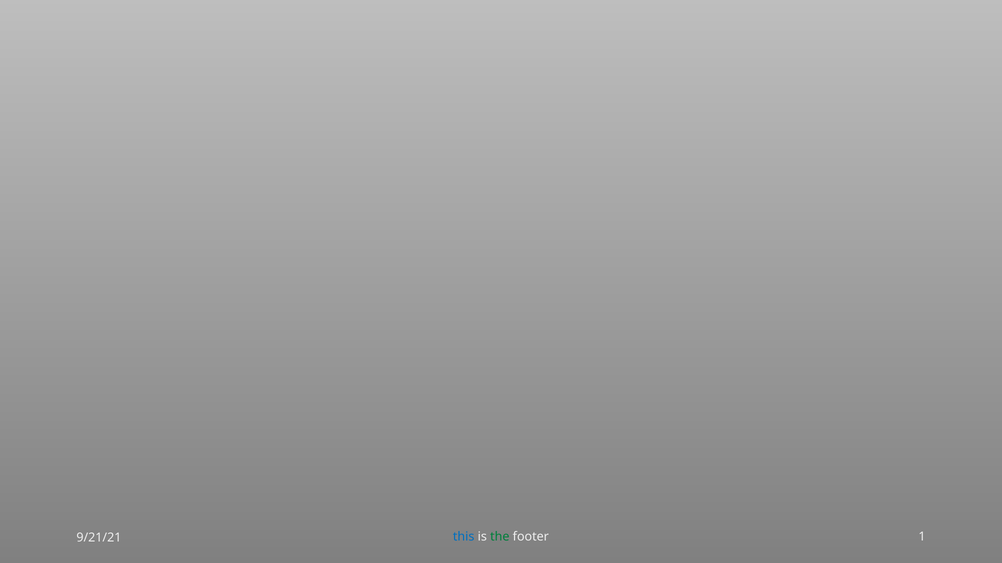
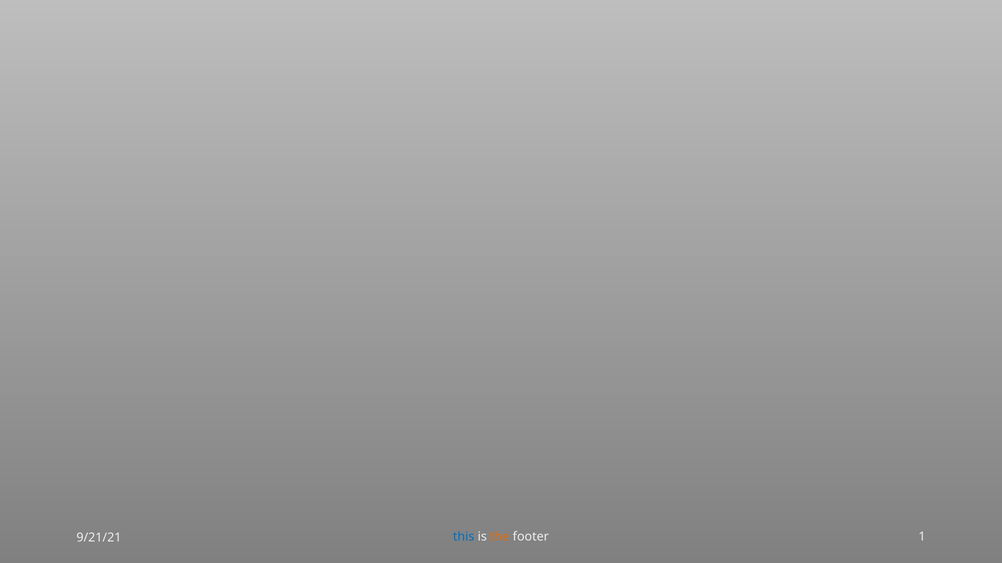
the colour: green -> orange
